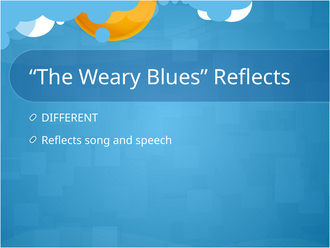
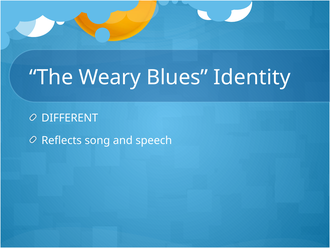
Blues Reflects: Reflects -> Identity
